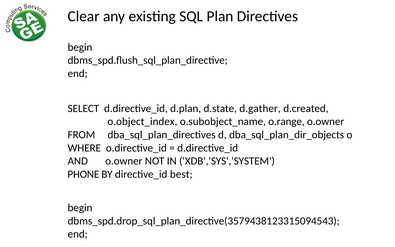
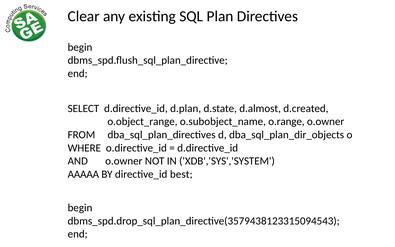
d.gather: d.gather -> d.almost
o.object_index: o.object_index -> o.object_range
PHONE: PHONE -> AAAAA
